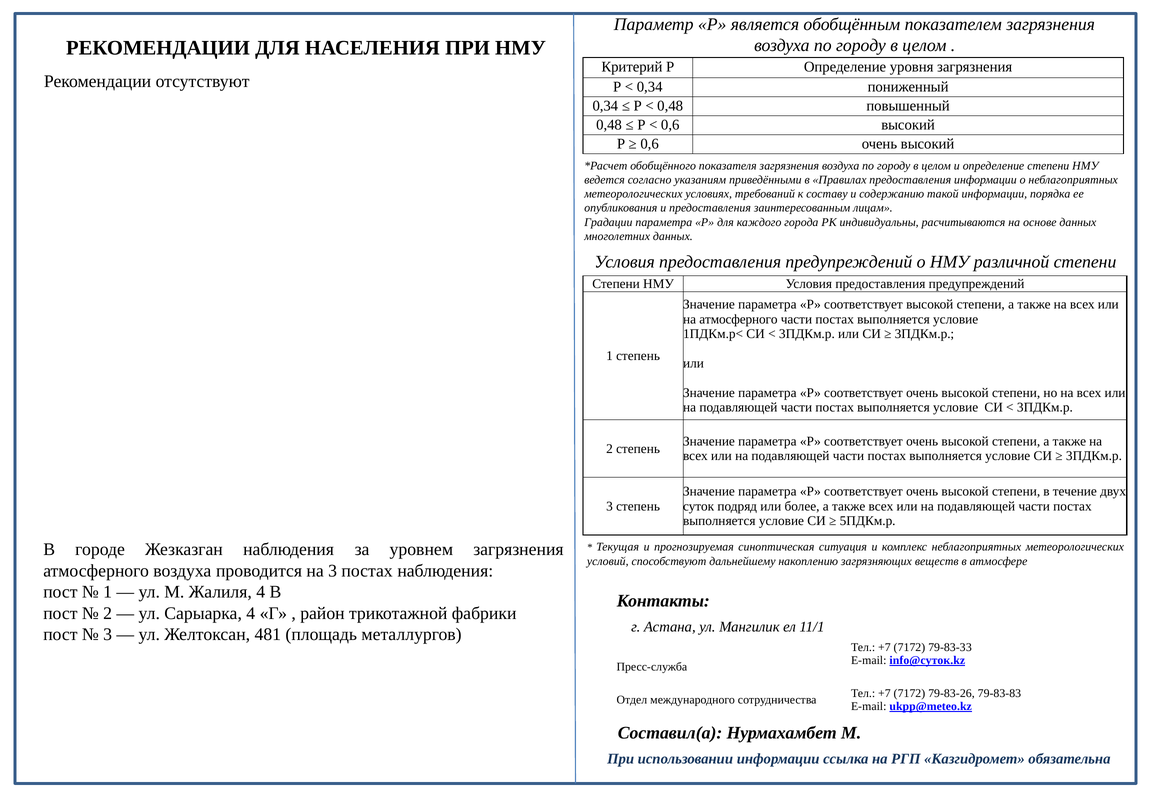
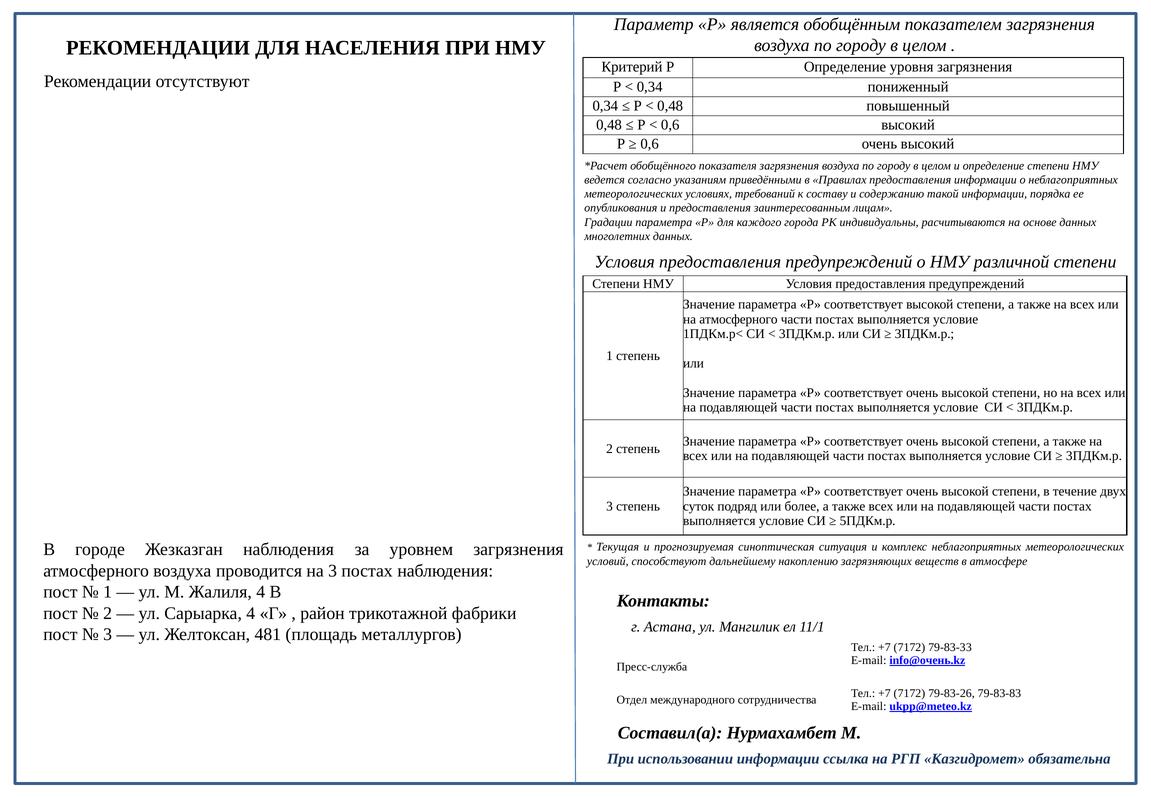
info@суток.kz: info@суток.kz -> info@очень.kz
